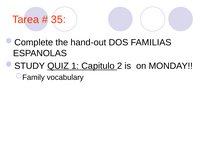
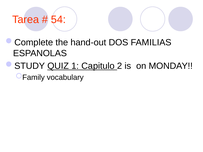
35: 35 -> 54
